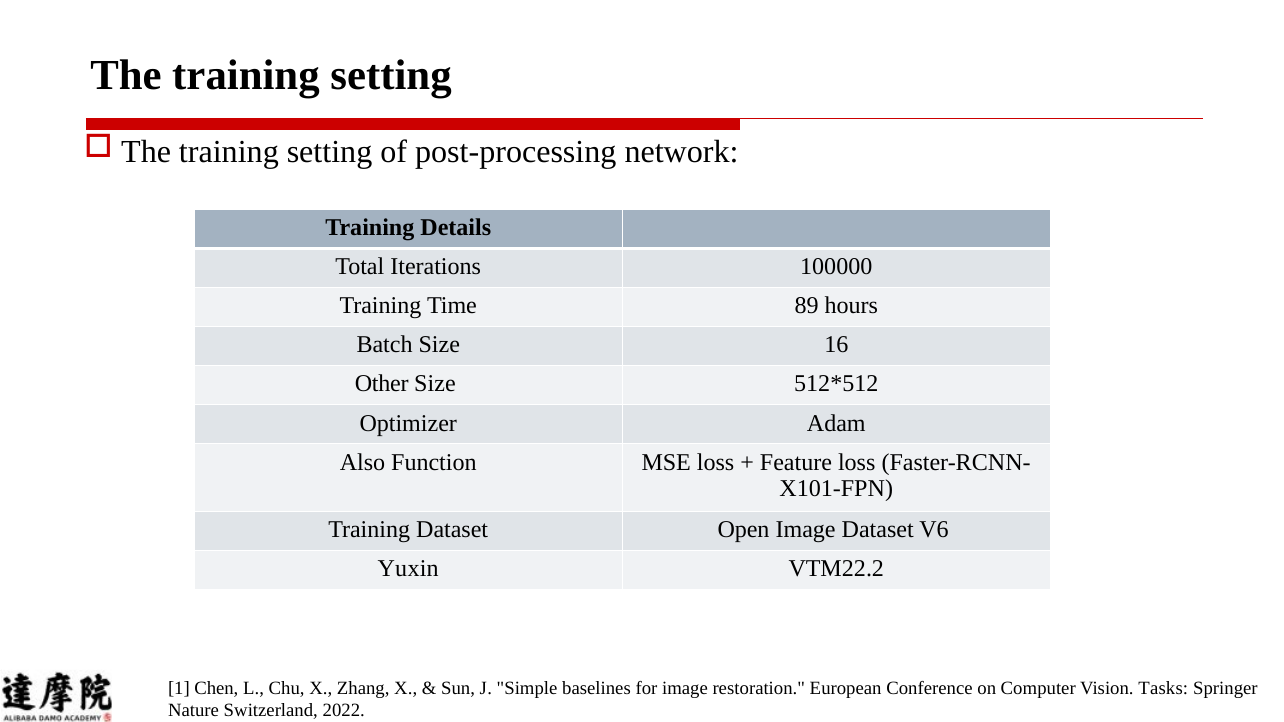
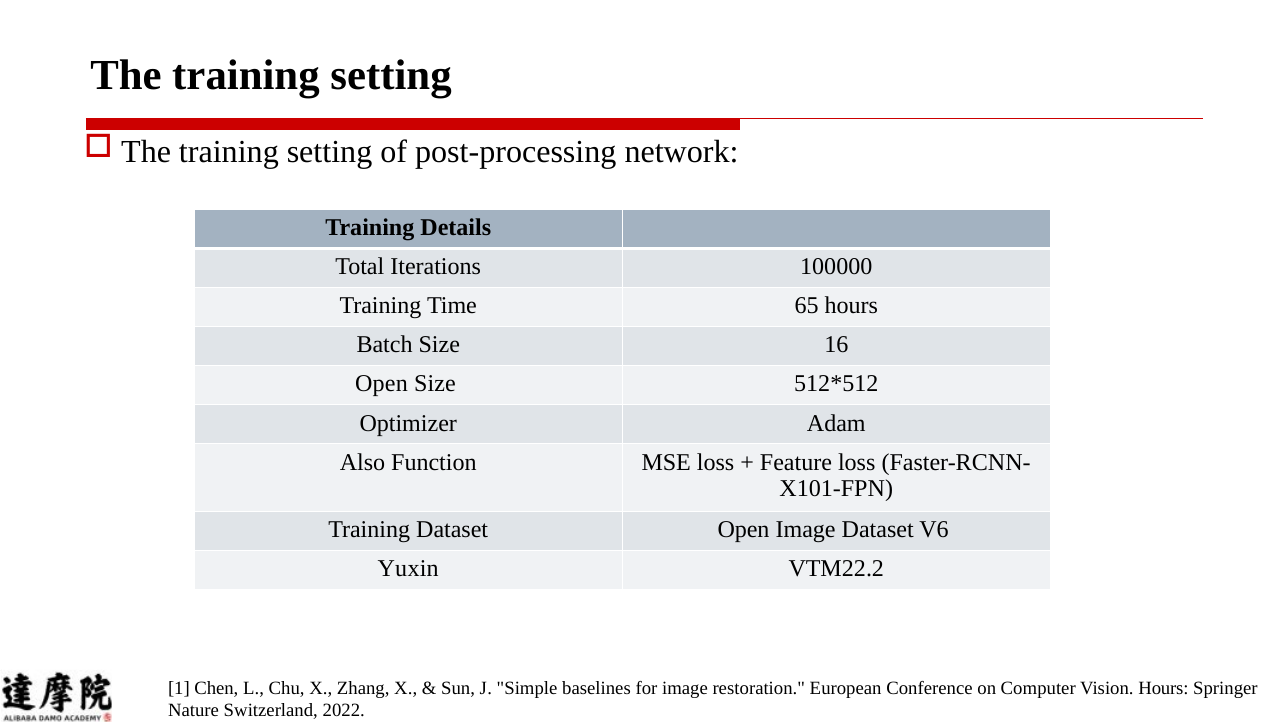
89: 89 -> 65
Other at (382, 384): Other -> Open
Vision Tasks: Tasks -> Hours
